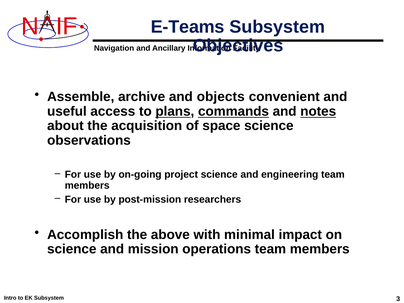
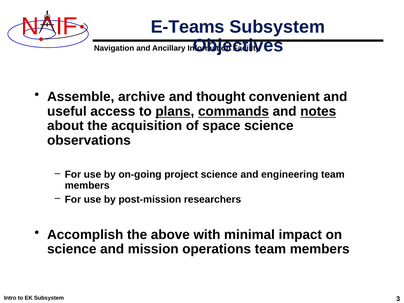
objects: objects -> thought
